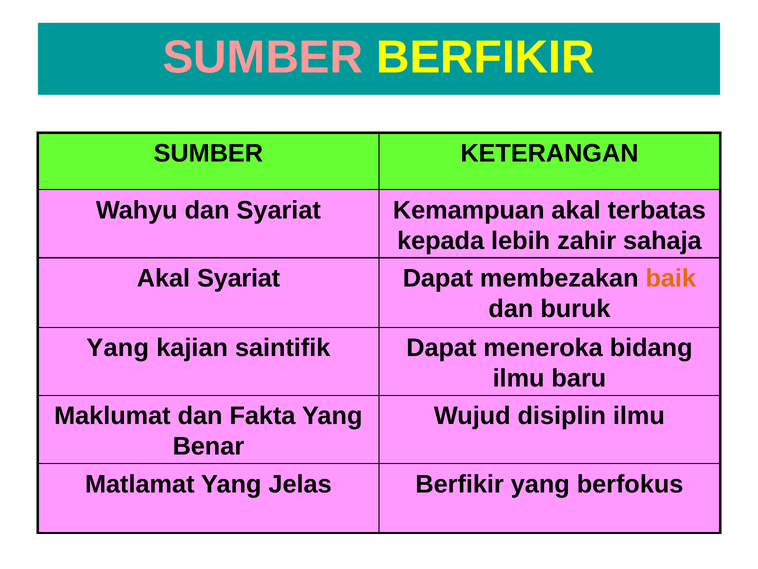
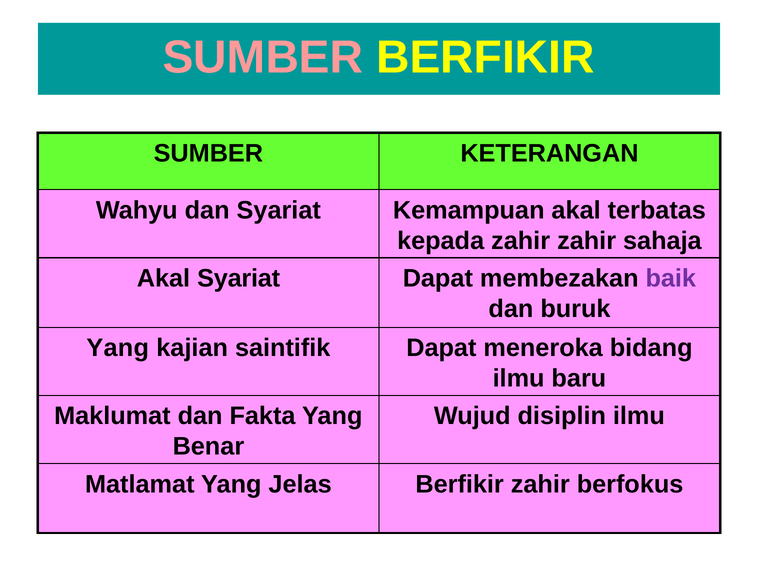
kepada lebih: lebih -> zahir
baik colour: orange -> purple
Berfikir yang: yang -> zahir
